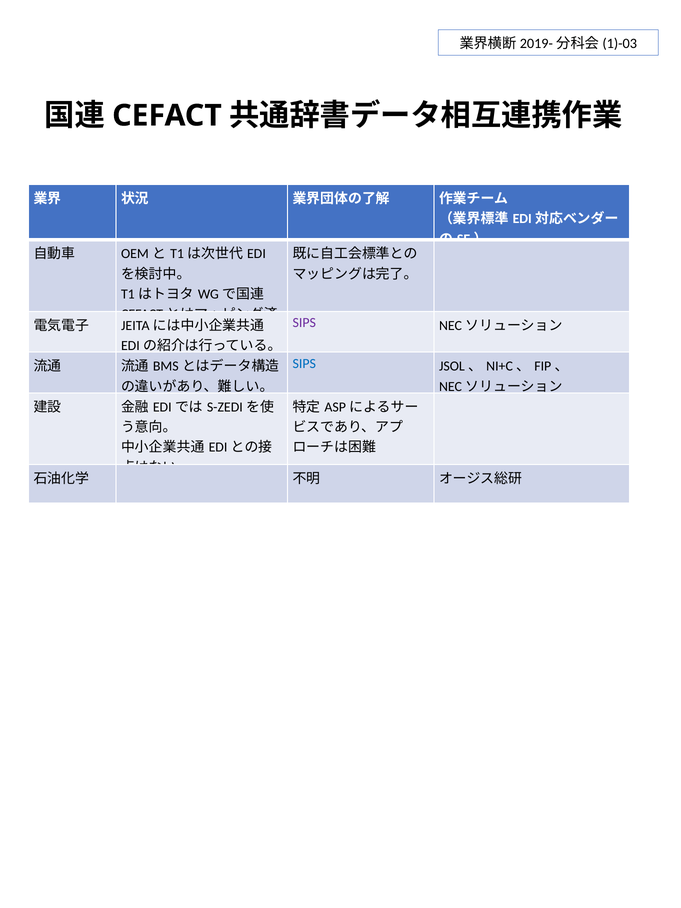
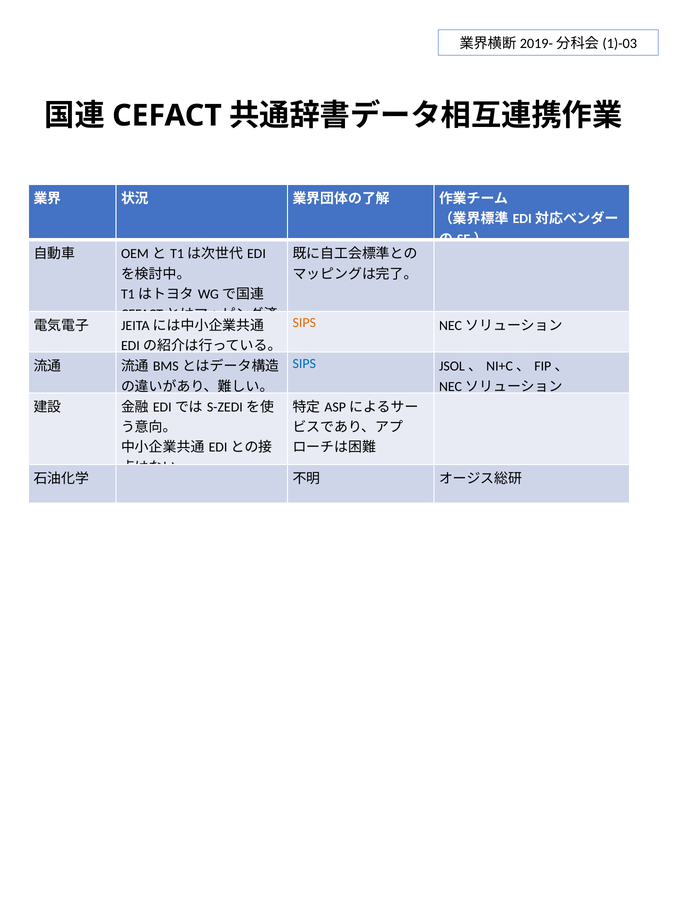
SIPS at (304, 323) colour: purple -> orange
